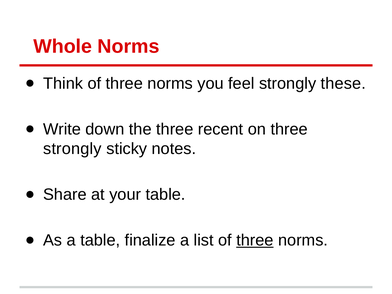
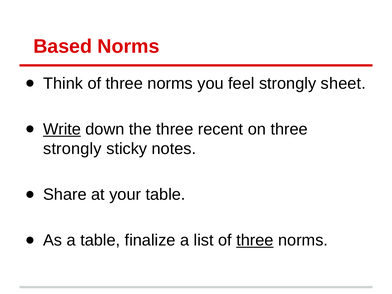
Whole: Whole -> Based
these: these -> sheet
Write underline: none -> present
